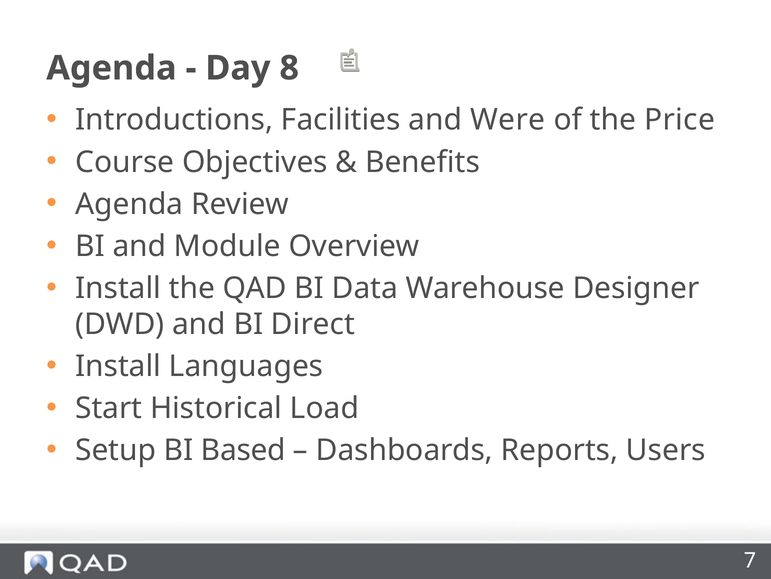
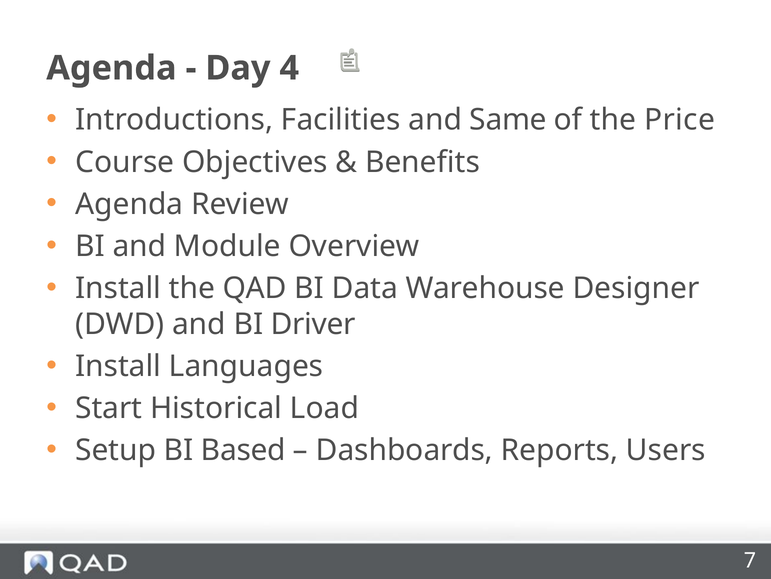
8: 8 -> 4
Were: Were -> Same
Direct: Direct -> Driver
